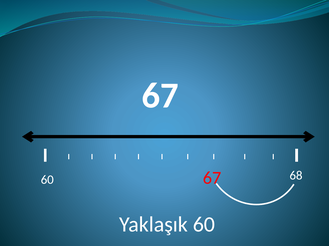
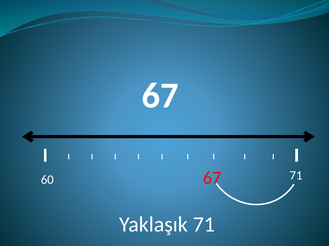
60 68: 68 -> 71
Yaklaşık 60: 60 -> 71
